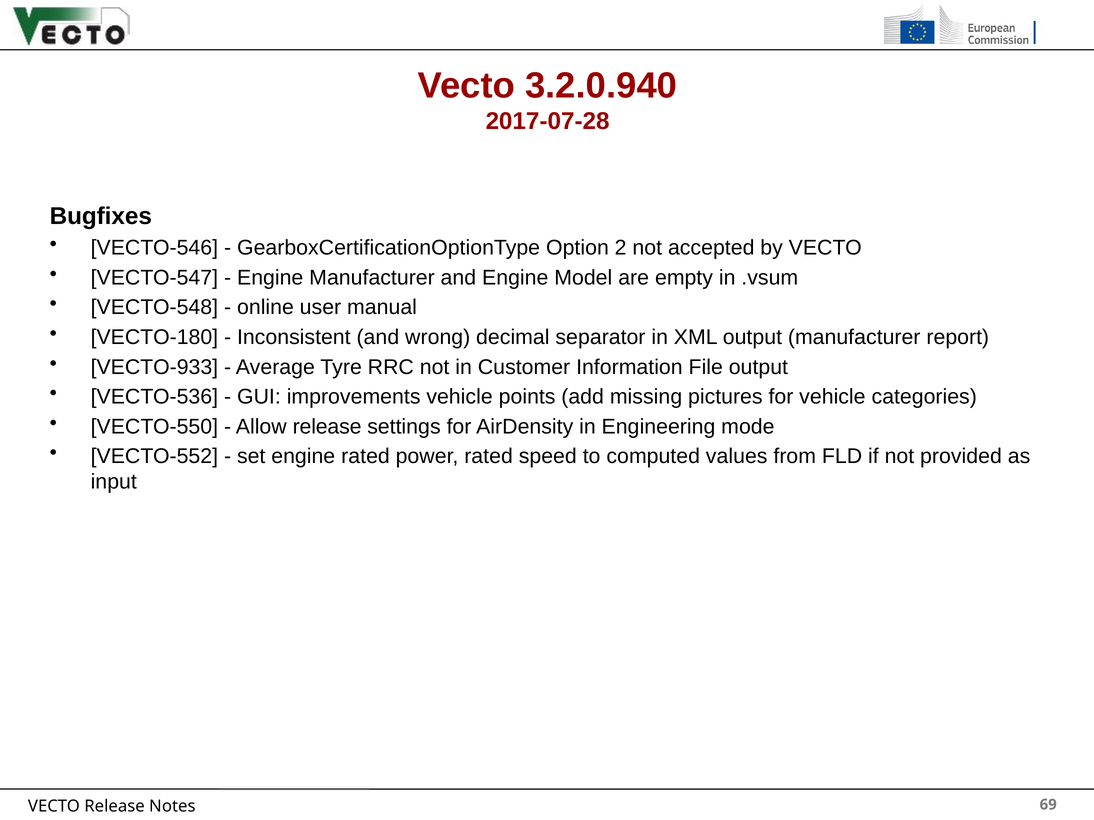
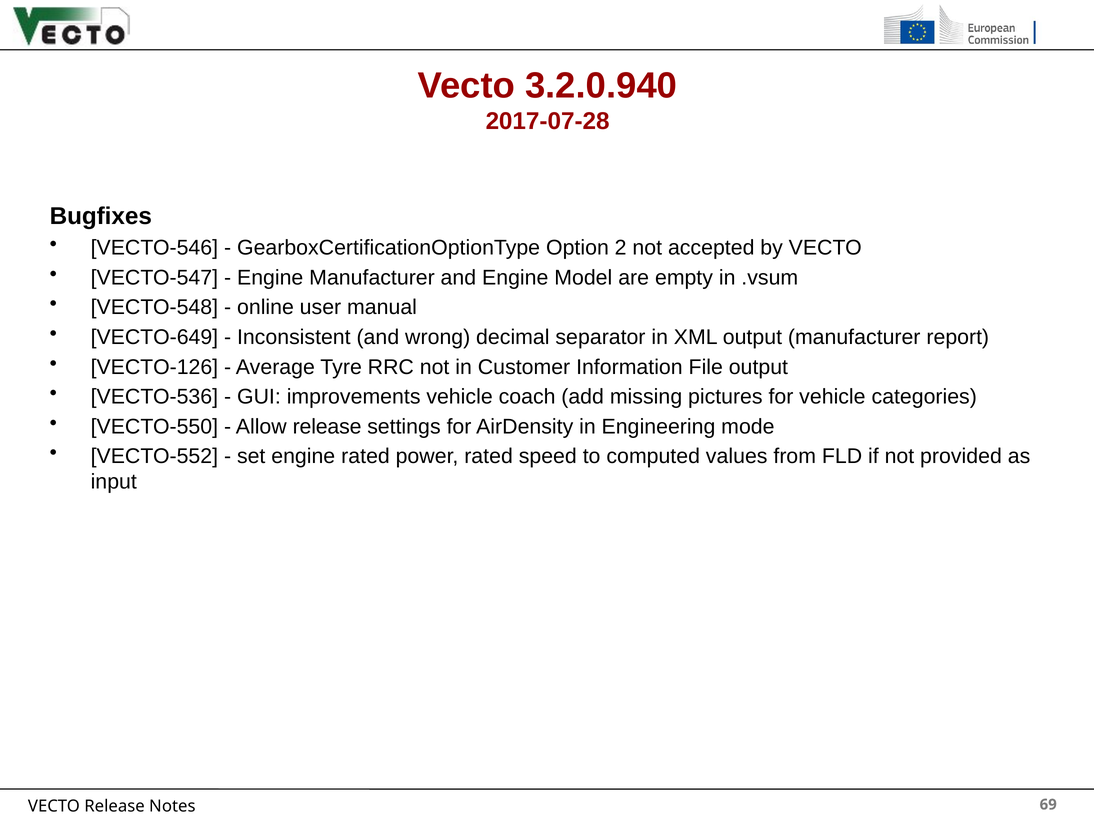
VECTO-180: VECTO-180 -> VECTO-649
VECTO-933: VECTO-933 -> VECTO-126
points: points -> coach
